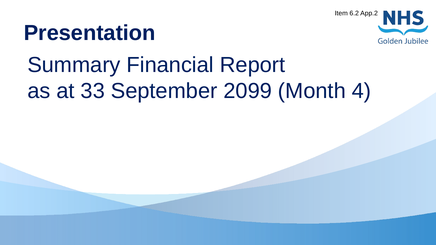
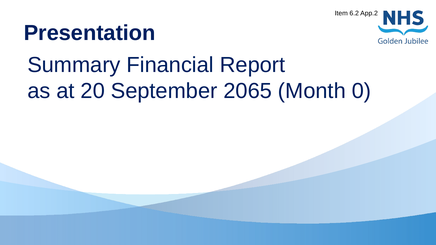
33: 33 -> 20
2099: 2099 -> 2065
4: 4 -> 0
